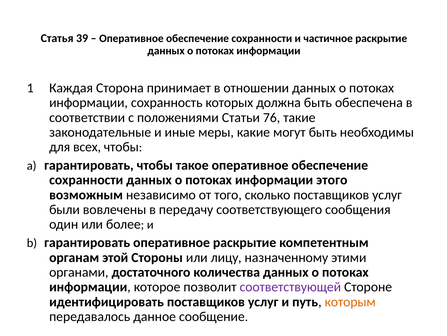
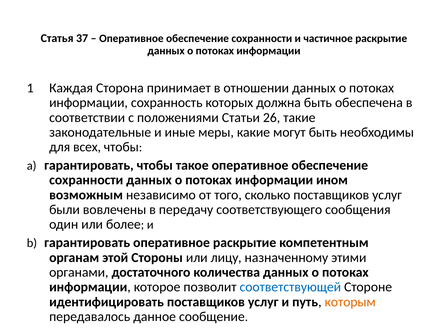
39: 39 -> 37
76: 76 -> 26
этого: этого -> ином
соответствующей colour: purple -> blue
